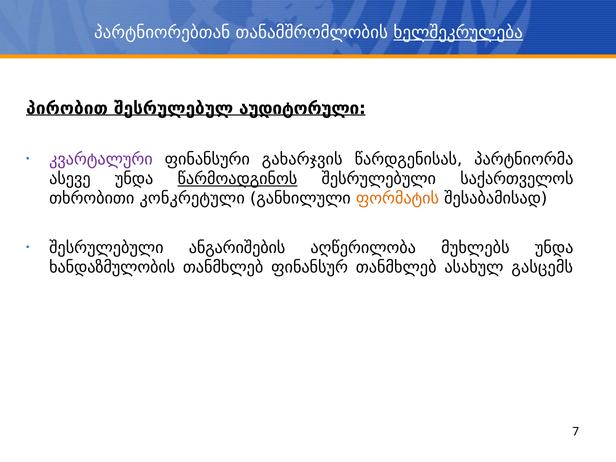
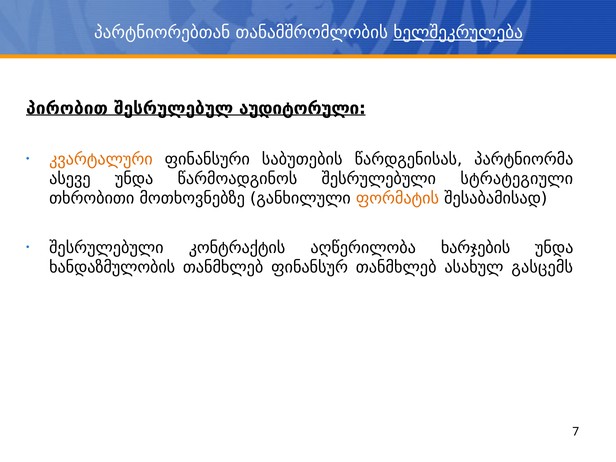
კვარტალური colour: purple -> orange
გახარჯვის: გახარჯვის -> საბუთების
წარმოადგინოს underline: present -> none
საქართველოს: საქართველოს -> სტრატეგიული
კონკრეტული: კონკრეტული -> მოთხოვნებზე
ანგარიშების: ანგარიშების -> კონტრაქტის
მუხლებს: მუხლებს -> ხარჯების
